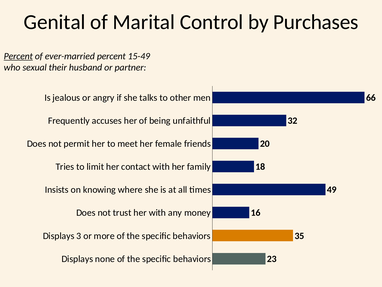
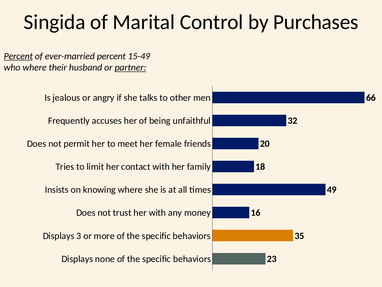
Genital: Genital -> Singida
who sexual: sexual -> where
partner underline: none -> present
